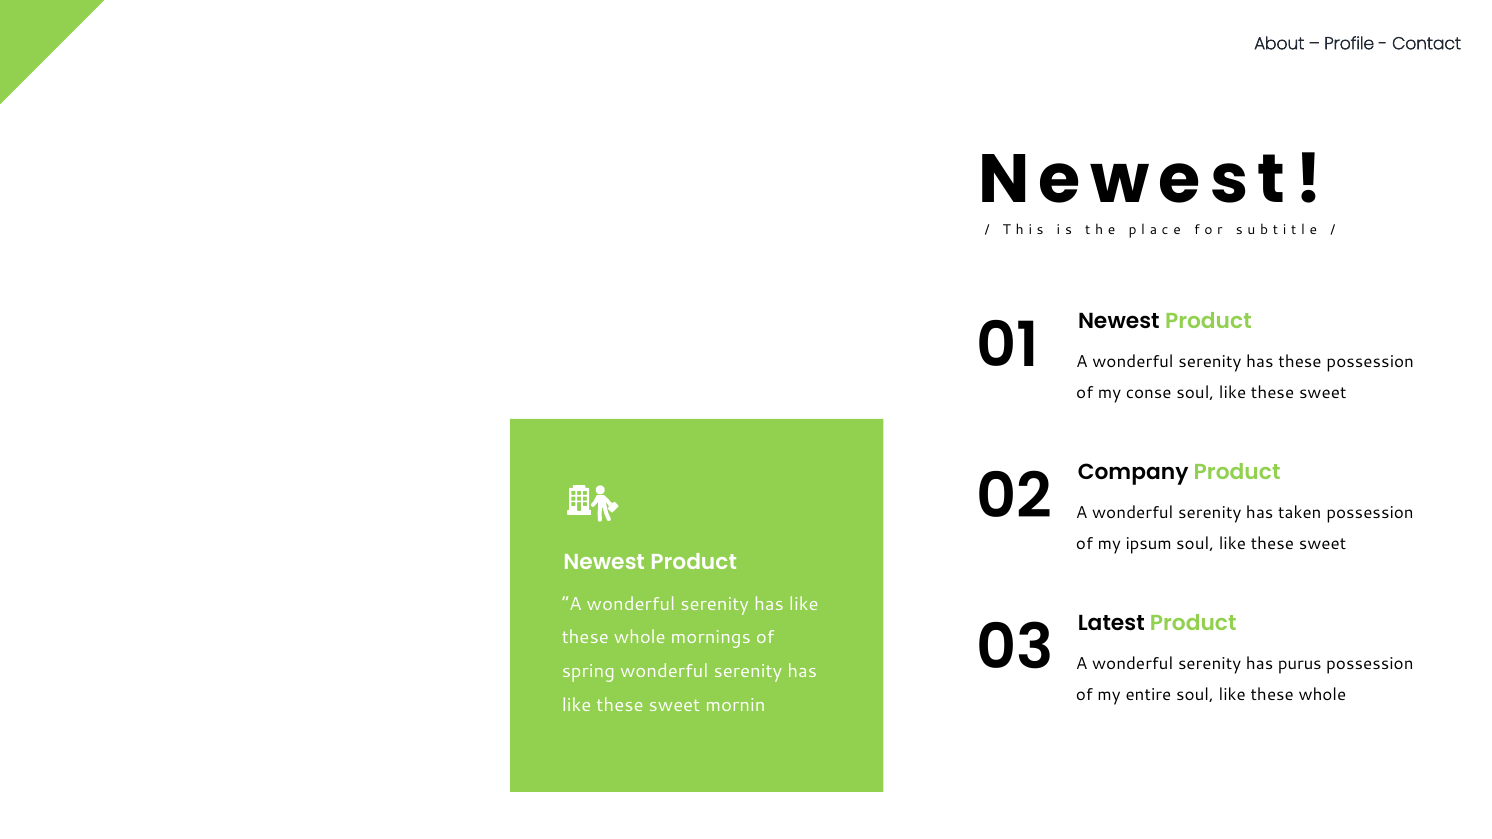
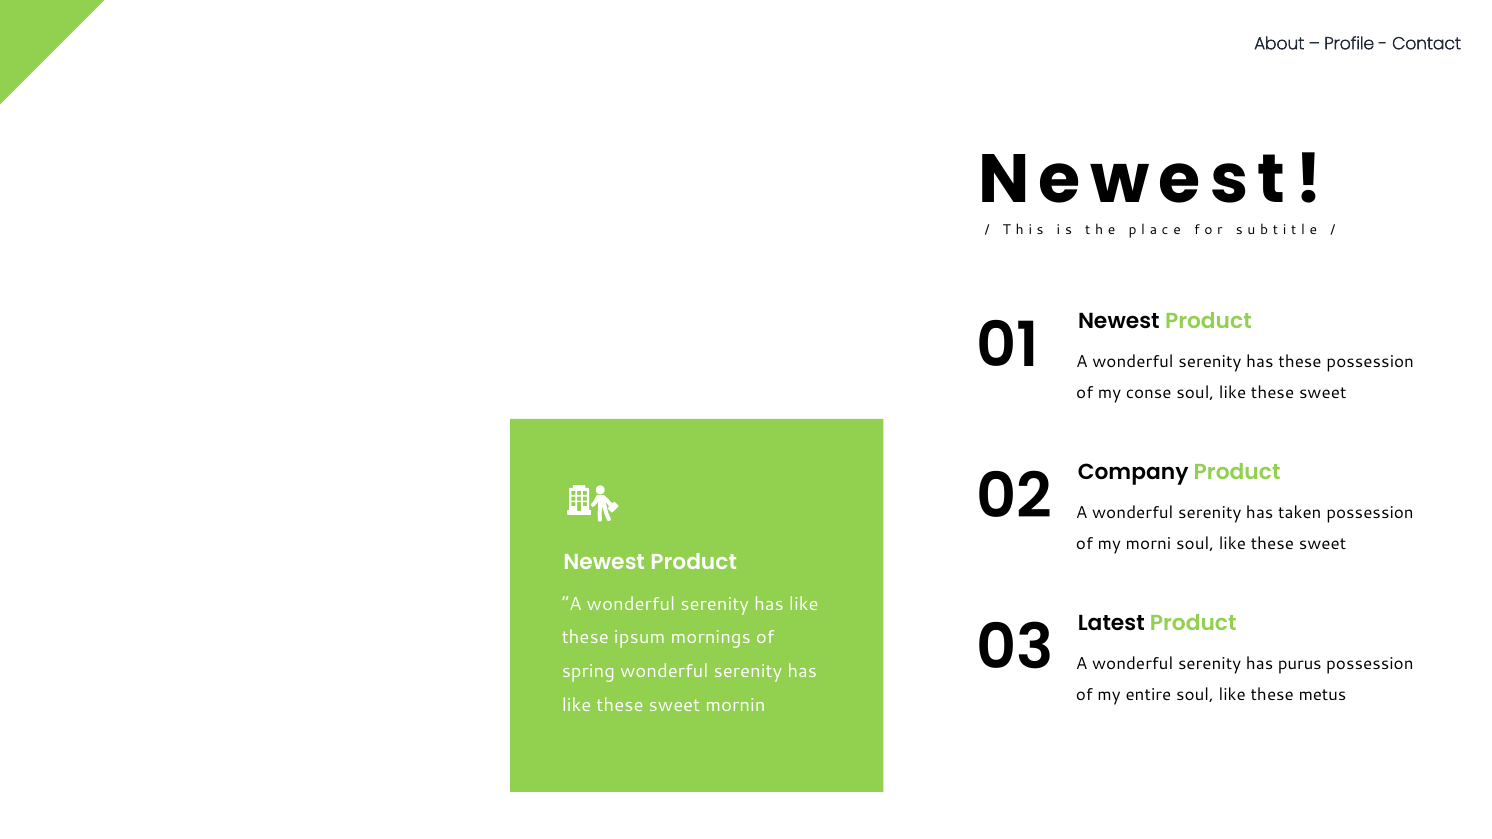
ipsum: ipsum -> morni
whole at (640, 638): whole -> ipsum
soul like these whole: whole -> metus
